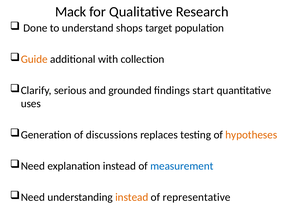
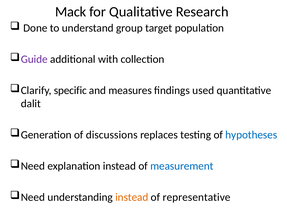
shops: shops -> group
Guide colour: orange -> purple
serious: serious -> specific
grounded: grounded -> measures
start: start -> used
uses: uses -> dalit
hypotheses colour: orange -> blue
